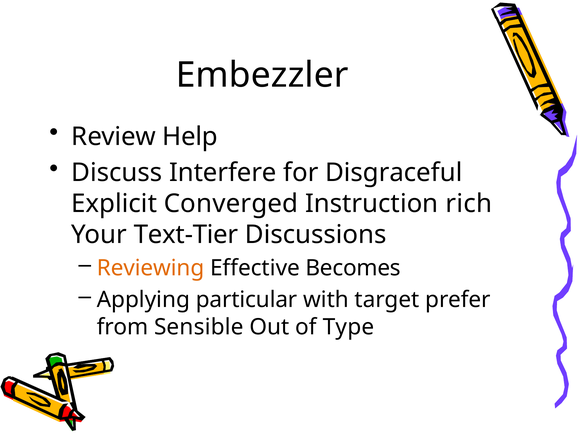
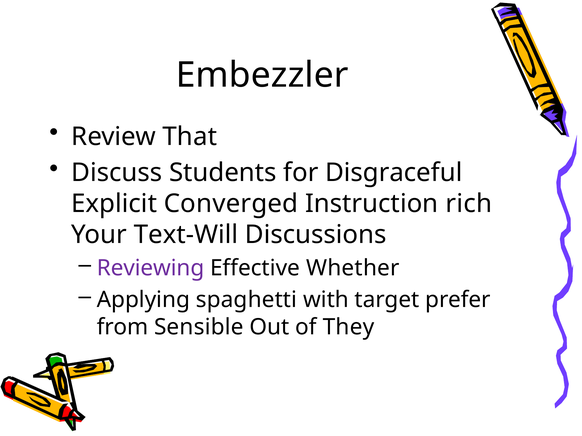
Help: Help -> That
Interfere: Interfere -> Students
Text-Tier: Text-Tier -> Text-Will
Reviewing colour: orange -> purple
Becomes: Becomes -> Whether
particular: particular -> spaghetti
Type: Type -> They
